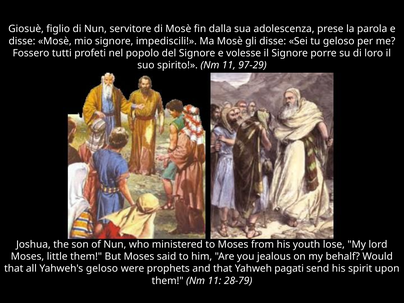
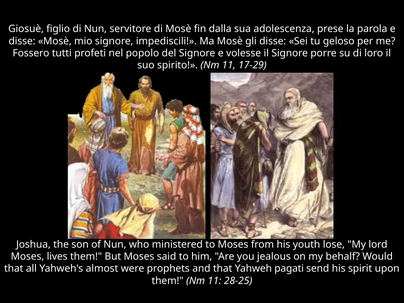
97-29: 97-29 -> 17-29
little: little -> lives
Yahweh's geloso: geloso -> almost
28-79: 28-79 -> 28-25
